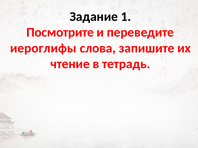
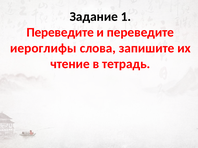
Посмотрите at (60, 32): Посмотрите -> Переведите
